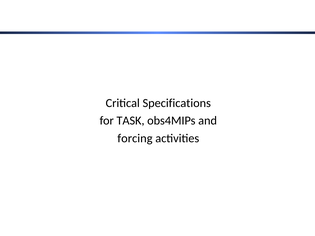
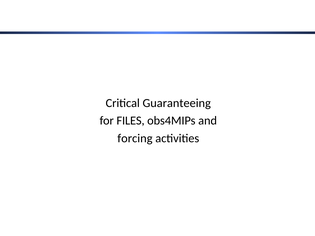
Specifications: Specifications -> Guaranteeing
TASK: TASK -> FILES
